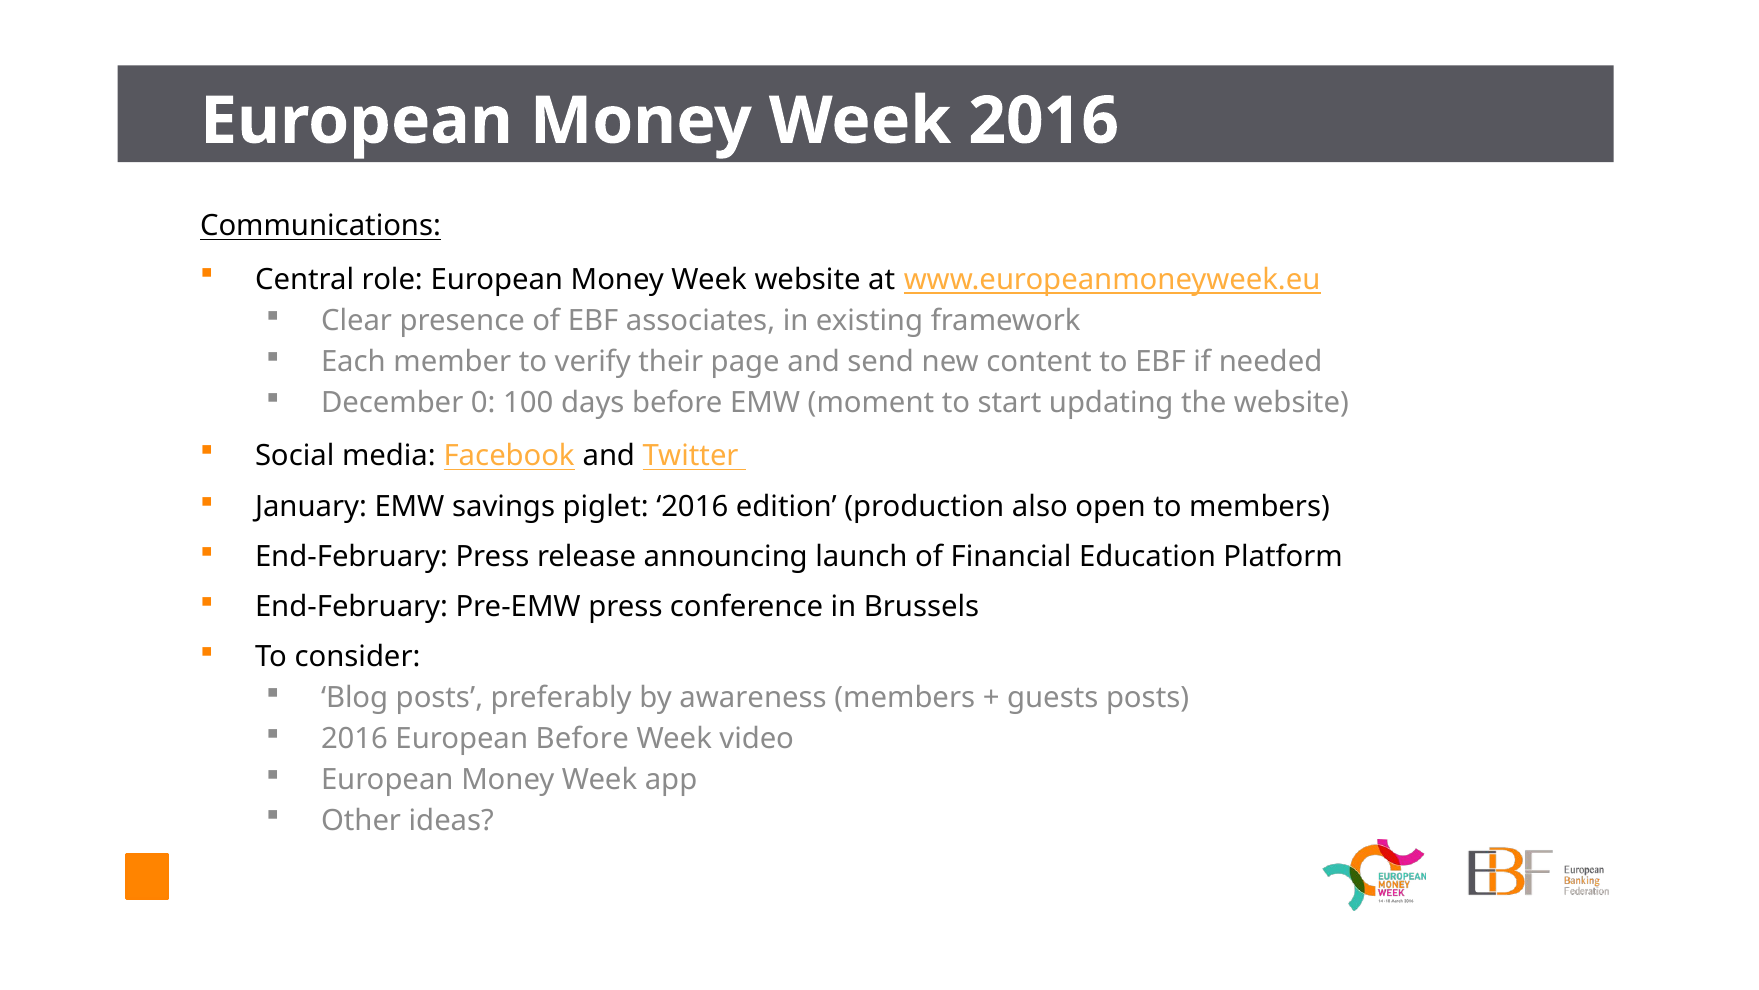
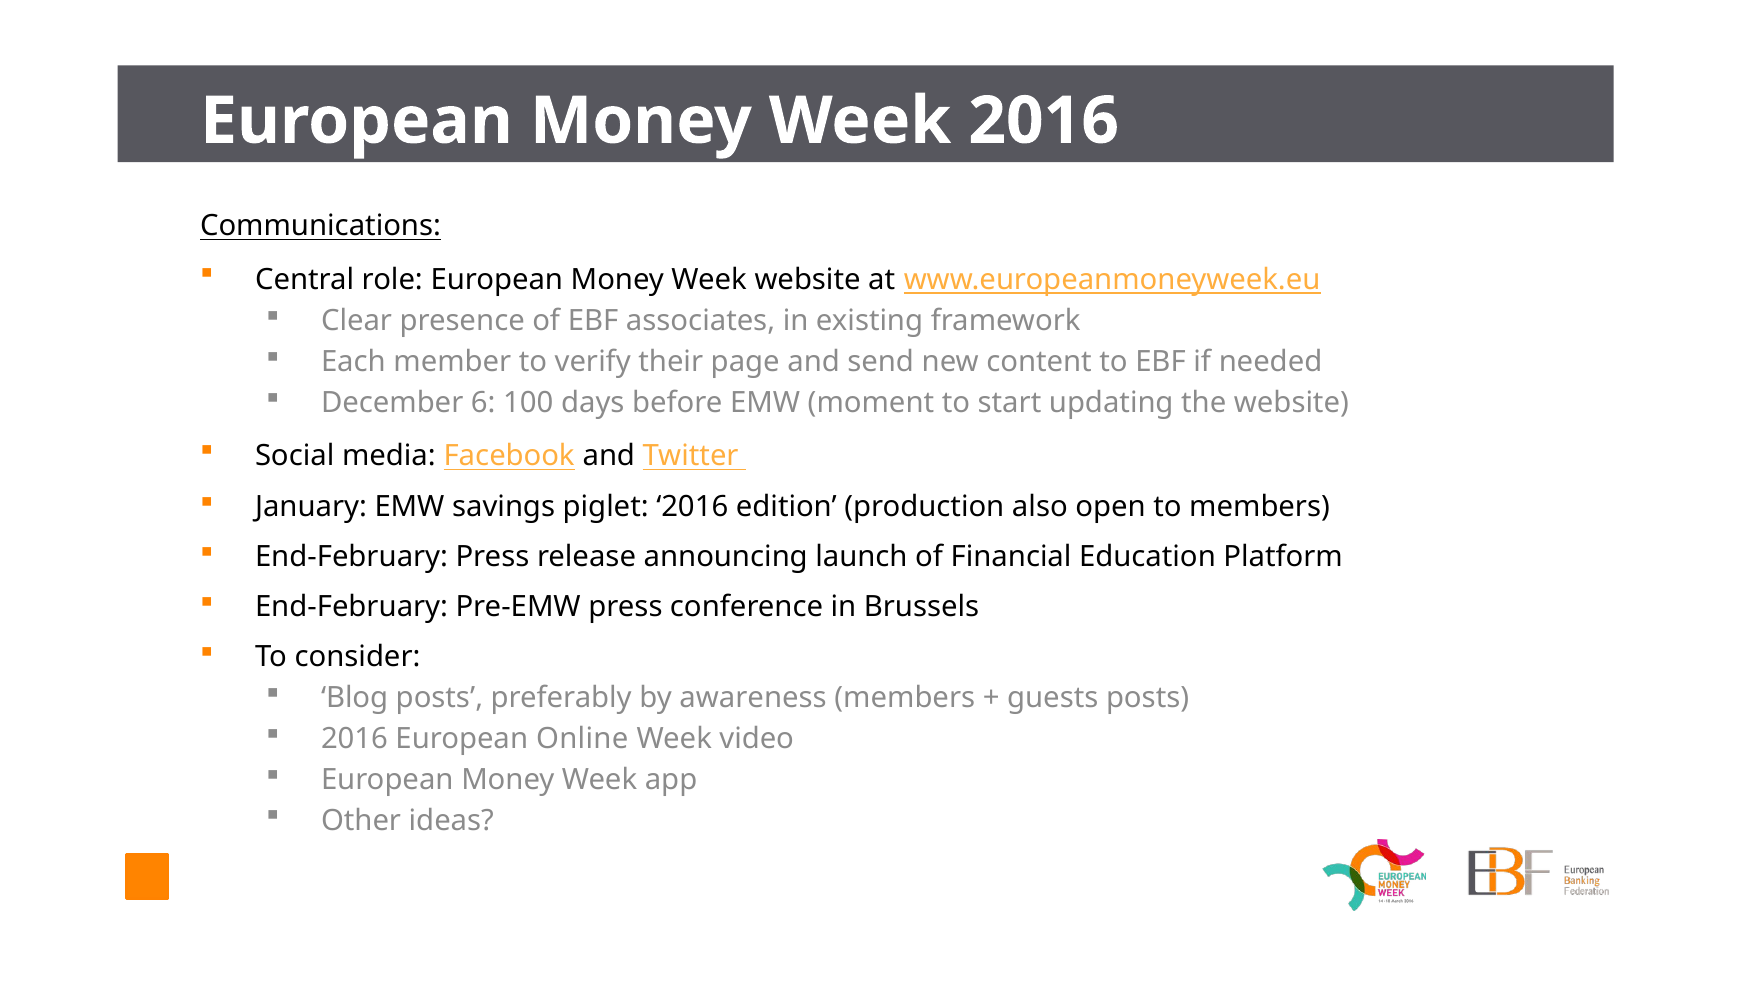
0: 0 -> 6
European Before: Before -> Online
